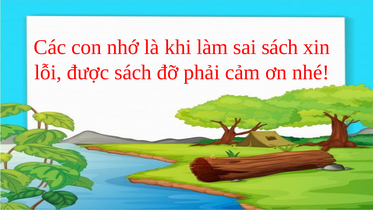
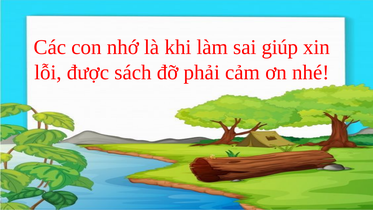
sai sách: sách -> giúp
